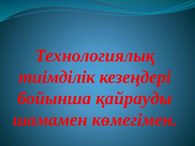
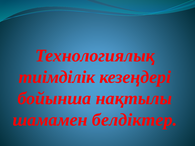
қайрауды: қайрауды -> нақтылы
көмегiмен: көмегiмен -> белдiктер
